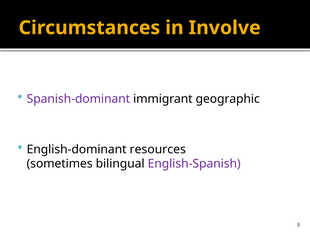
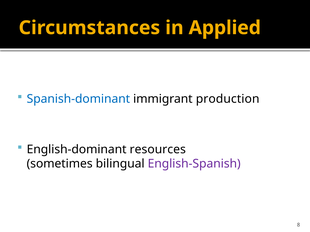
Involve: Involve -> Applied
Spanish-dominant colour: purple -> blue
geographic: geographic -> production
